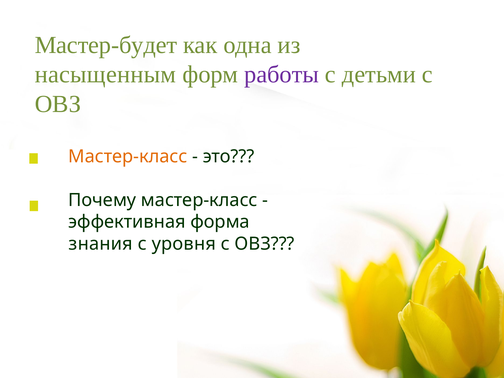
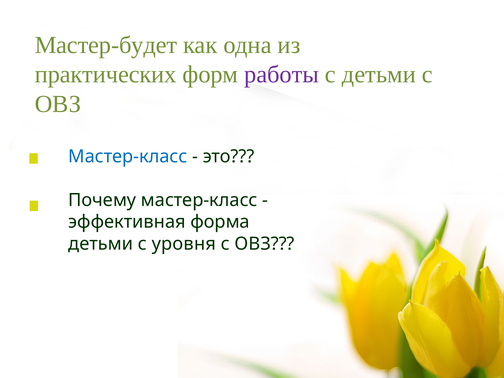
насыщенным: насыщенным -> практических
Мастер-класс at (128, 156) colour: orange -> blue
знания at (101, 244): знания -> детьми
